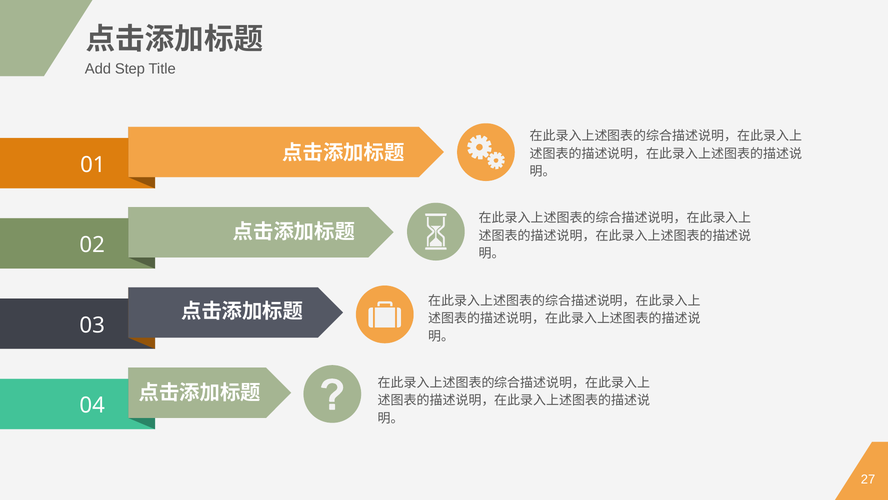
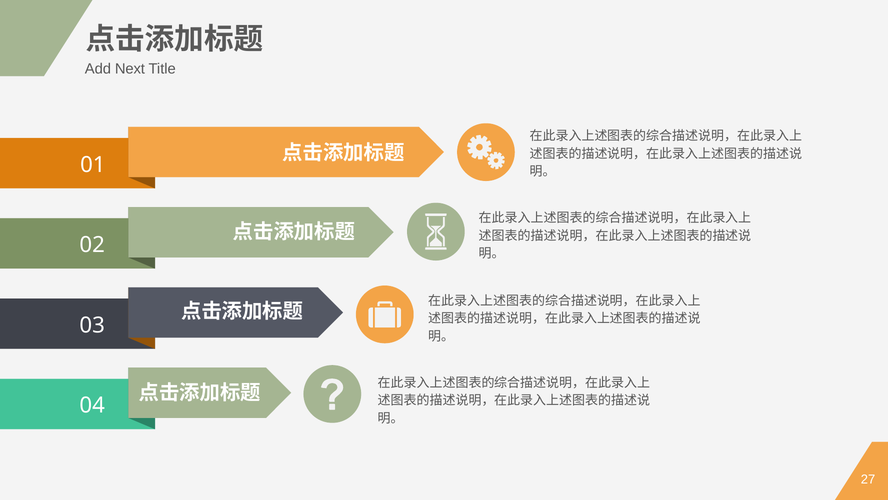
Step: Step -> Next
